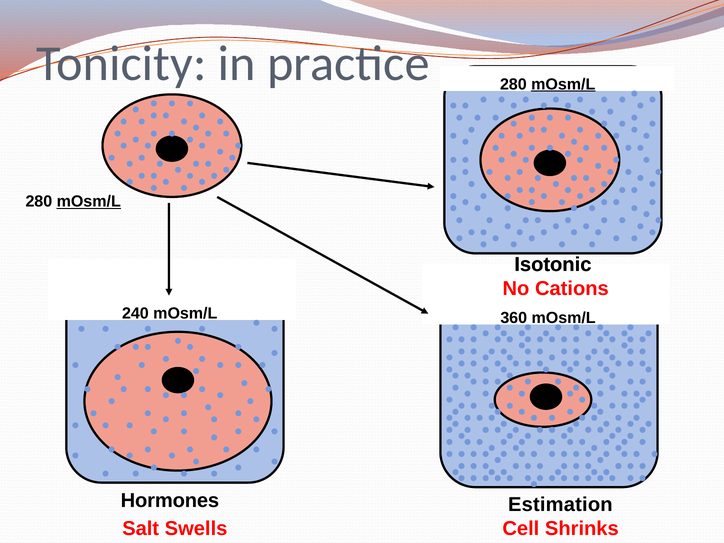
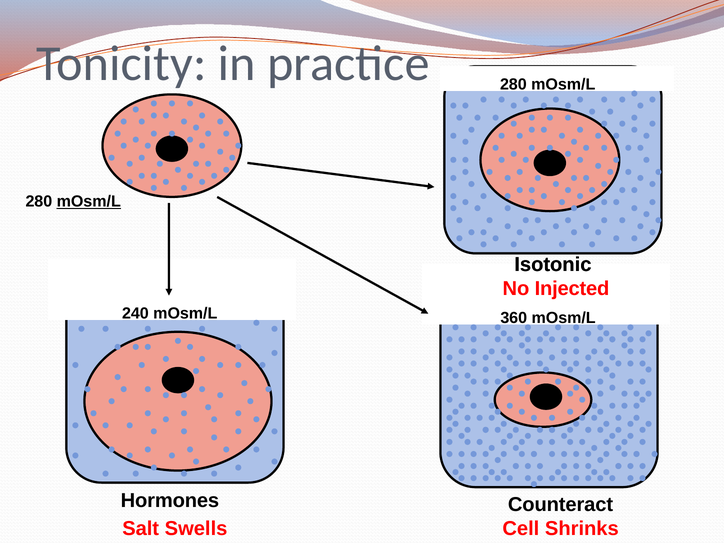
mOsm/L at (563, 84) underline: present -> none
Cations: Cations -> Injected
Estimation: Estimation -> Counteract
